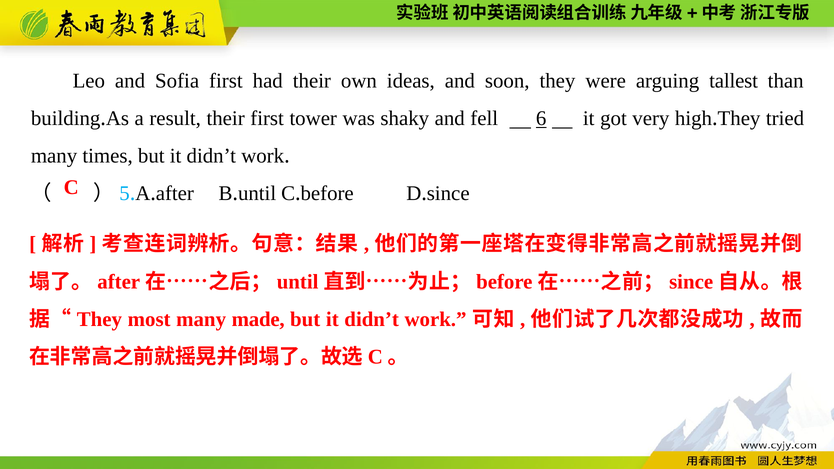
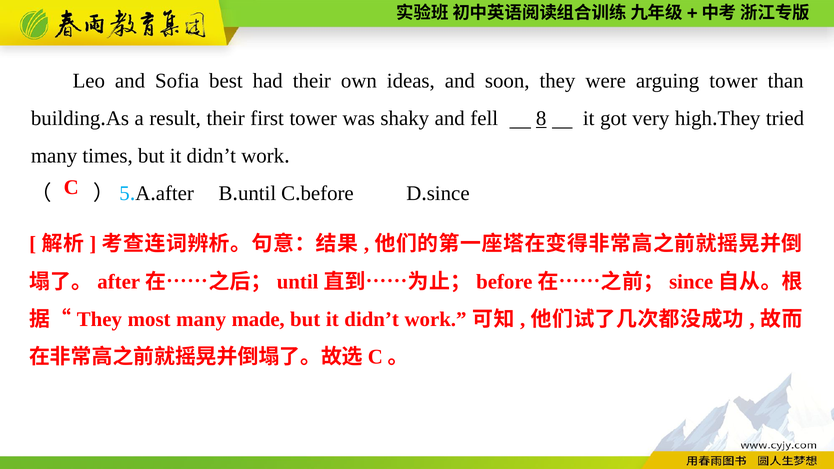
Sofia first: first -> best
arguing tallest: tallest -> tower
6: 6 -> 8
